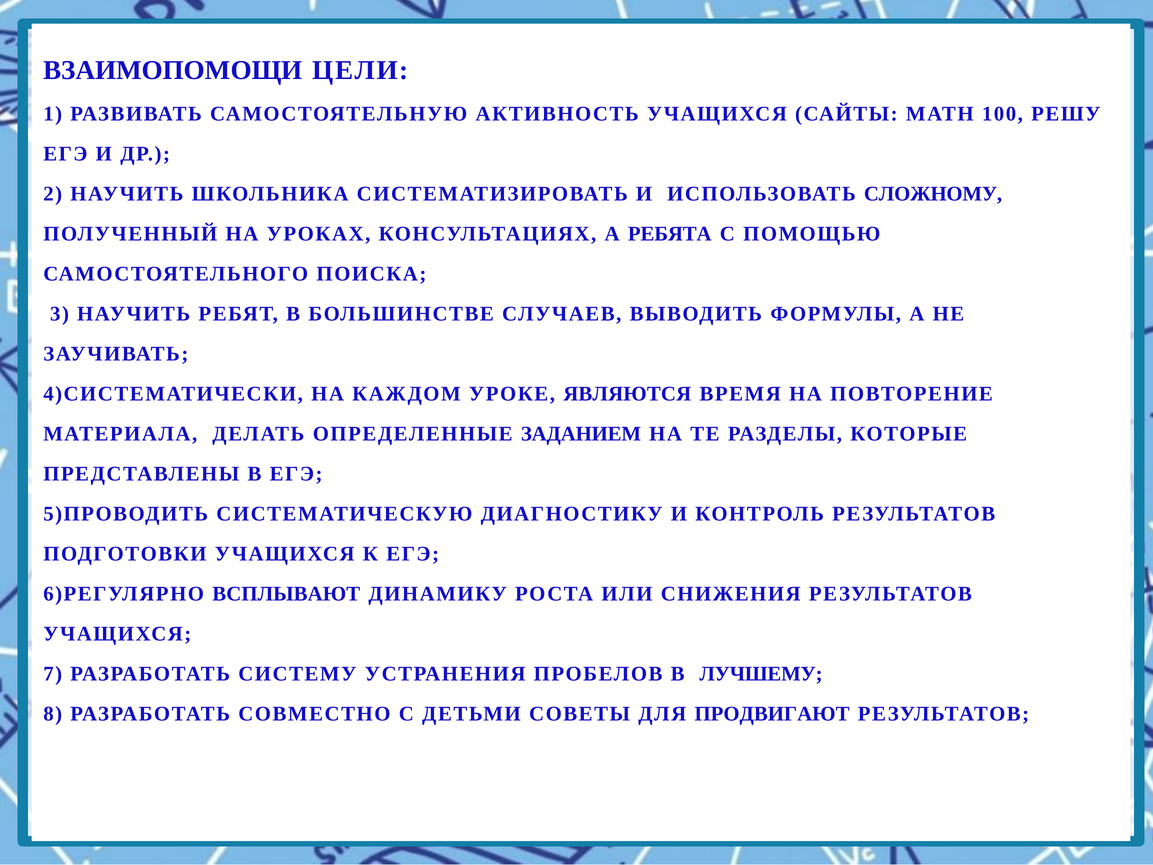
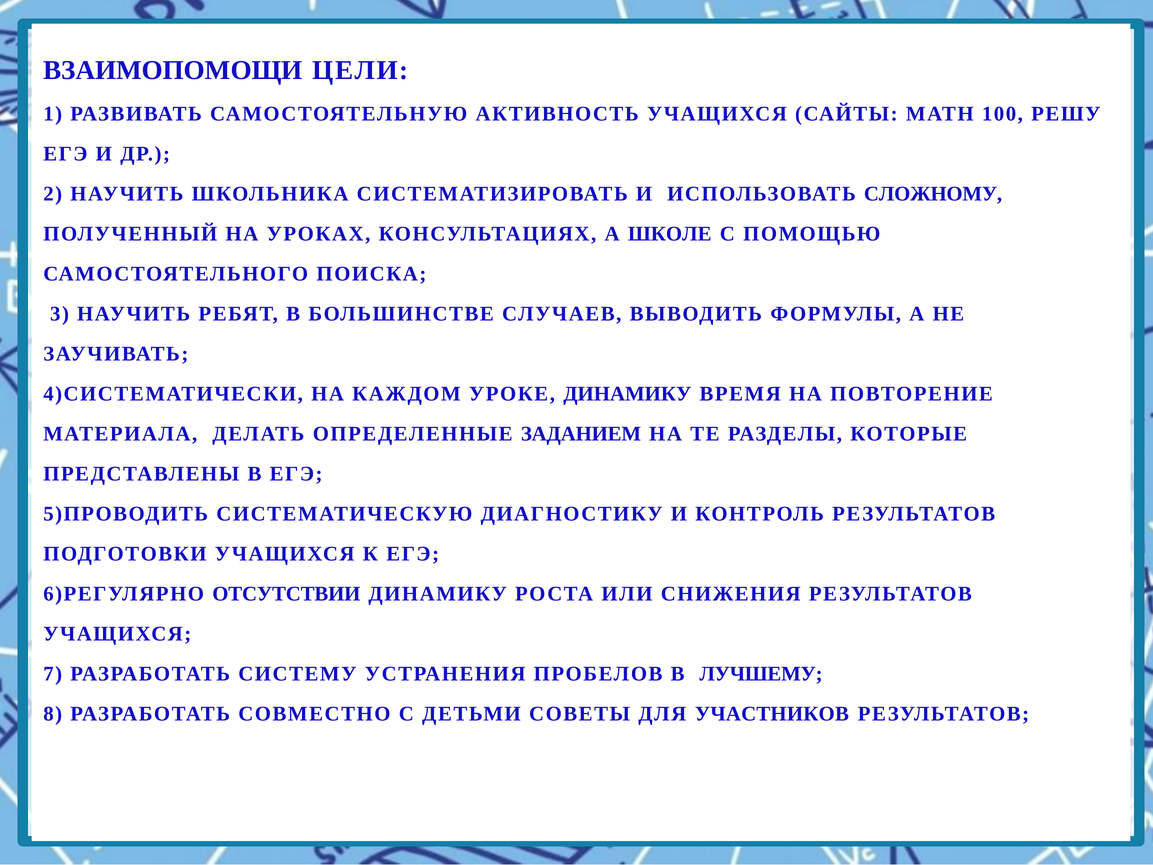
РЕБЯТА: РЕБЯТА -> ШКОЛЕ
УРОКЕ ЯВЛЯЮТСЯ: ЯВЛЯЮТСЯ -> ДИНАМИКУ
ВСПЛЫВАЮТ: ВСПЛЫВАЮТ -> ОТСУТСТВИИ
ПРОДВИГАЮТ: ПРОДВИГАЮТ -> УЧАСТНИКОВ
